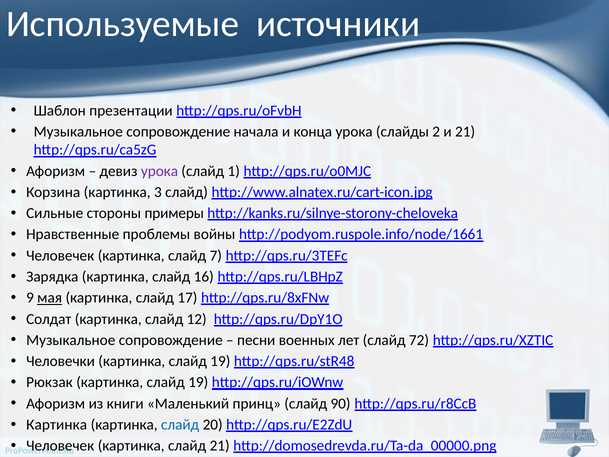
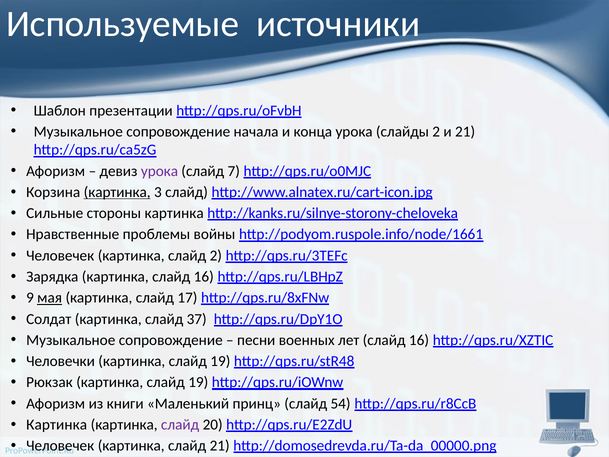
1: 1 -> 7
картинка at (117, 192) underline: none -> present
стороны примеры: примеры -> картинка
слайд 7: 7 -> 2
12: 12 -> 37
лет слайд 72: 72 -> 16
90: 90 -> 54
слайд at (180, 424) colour: blue -> purple
